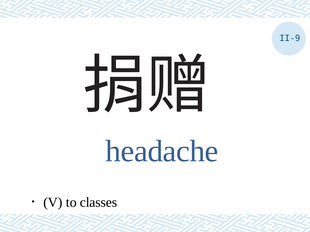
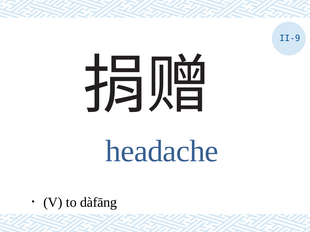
classes: classes -> dàfāng
